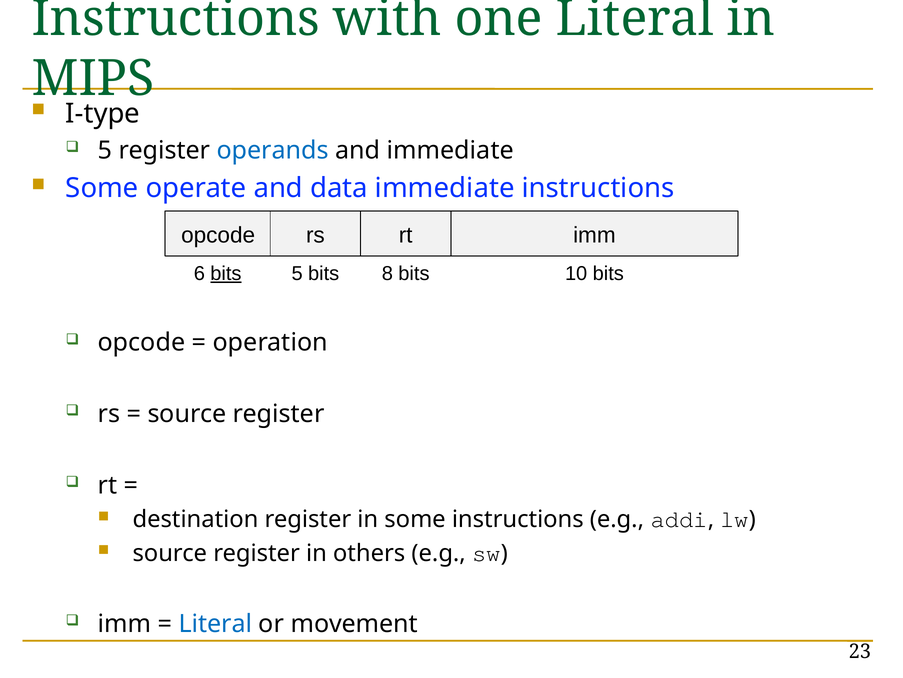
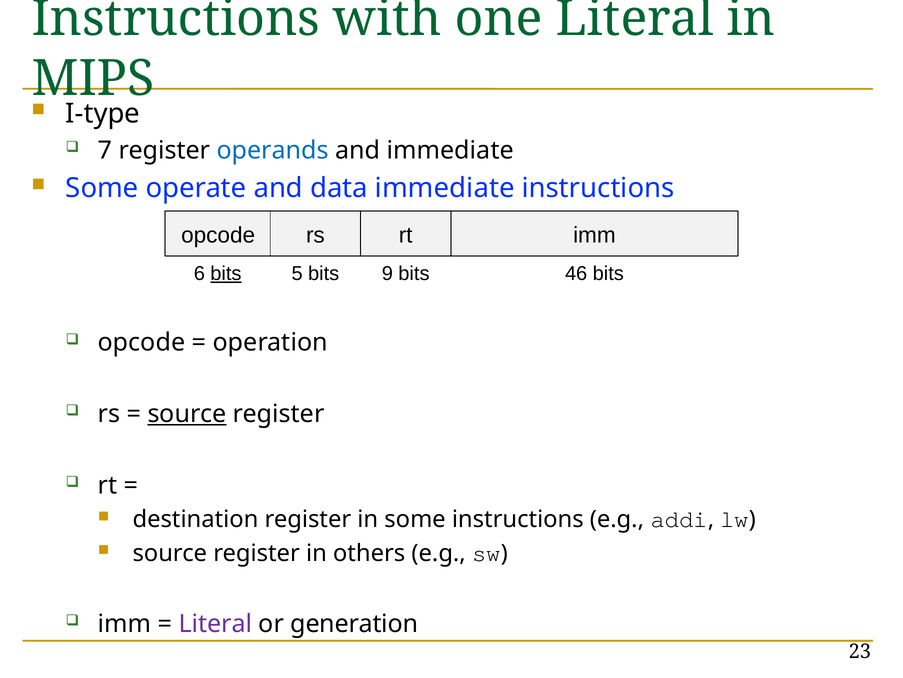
5 at (105, 150): 5 -> 7
8: 8 -> 9
10: 10 -> 46
source at (187, 414) underline: none -> present
Literal at (215, 623) colour: blue -> purple
movement: movement -> generation
